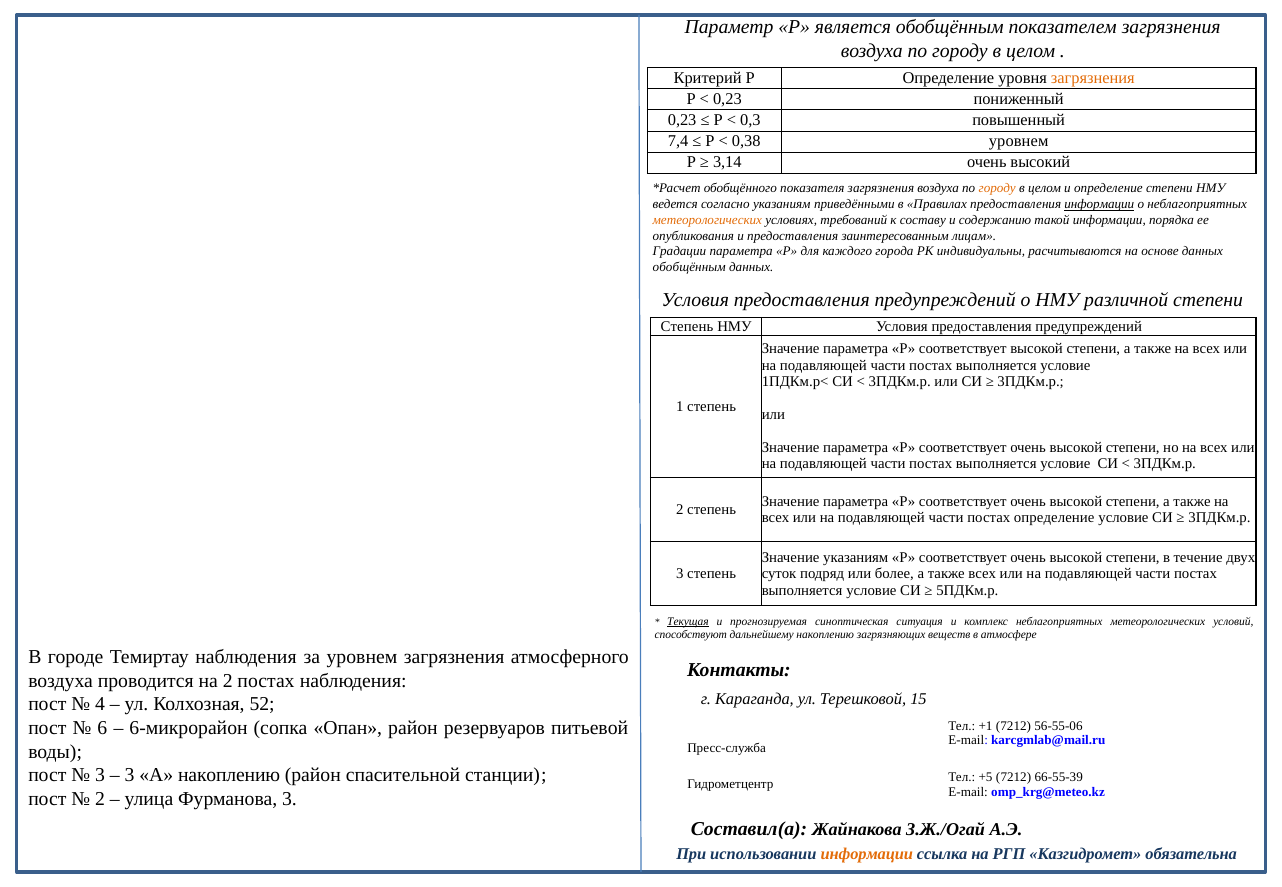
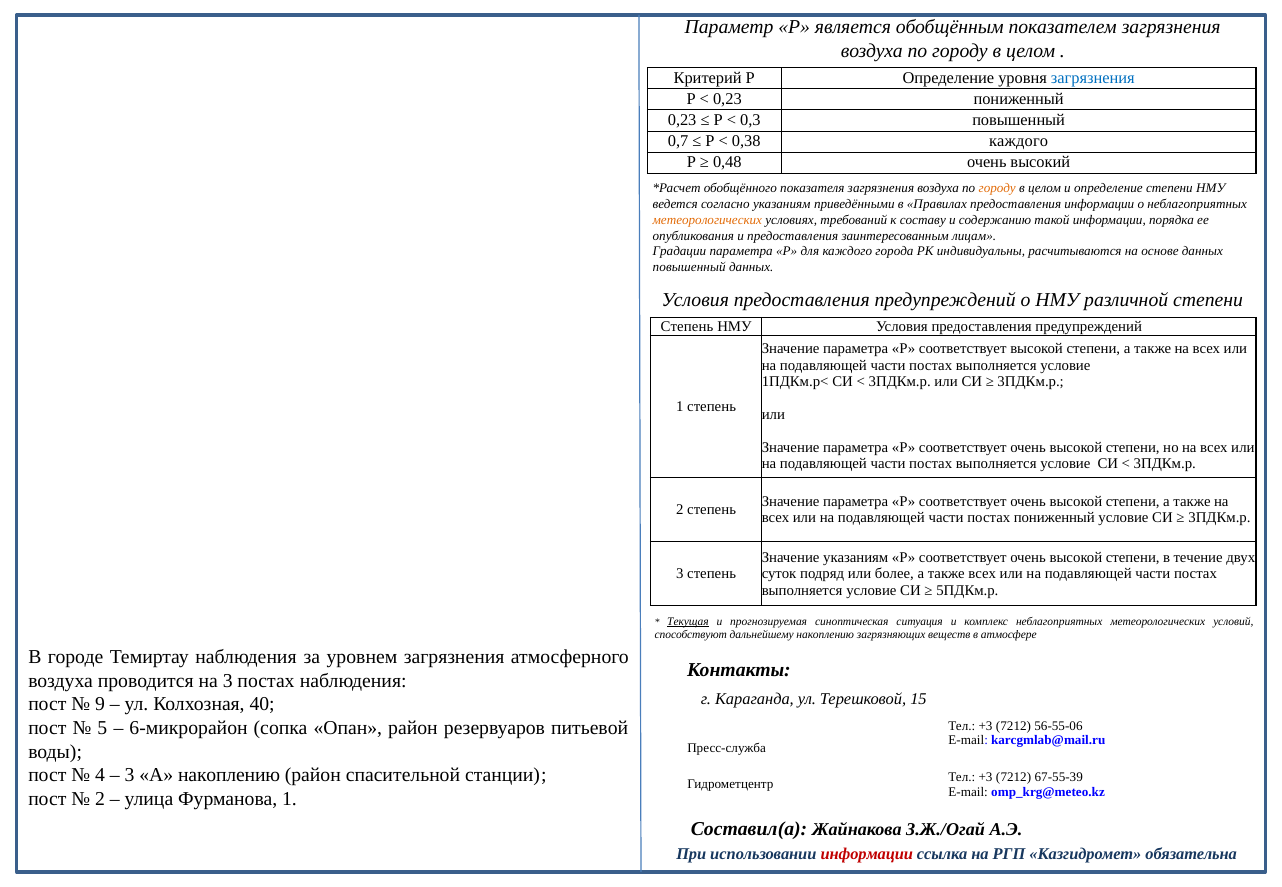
загрязнения at (1093, 78) colour: orange -> blue
7,4: 7,4 -> 0,7
0,38 уровнем: уровнем -> каждого
3,14: 3,14 -> 0,48
информации at (1099, 204) underline: present -> none
обобщённым at (689, 267): обобщённым -> повышенный
постах определение: определение -> пониженный
на 2: 2 -> 3
4: 4 -> 9
52: 52 -> 40
6: 6 -> 5
+1 at (986, 726): +1 -> +3
3 at (100, 776): 3 -> 4
+5 at (986, 778): +5 -> +3
66-55-39: 66-55-39 -> 67-55-39
Фурманова 3: 3 -> 1
информации at (867, 854) colour: orange -> red
